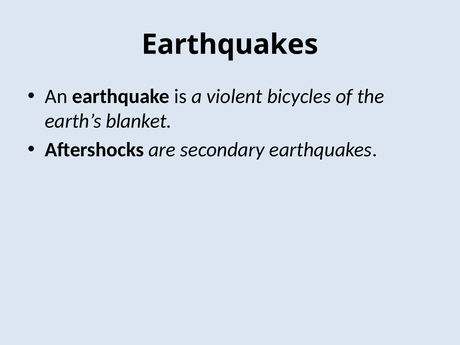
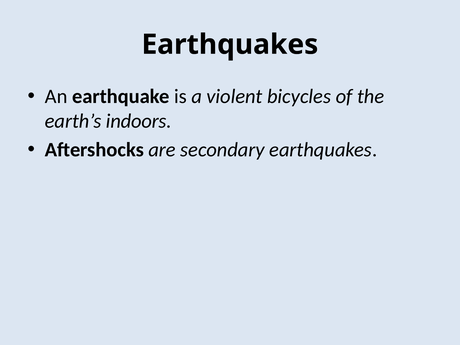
blanket: blanket -> indoors
